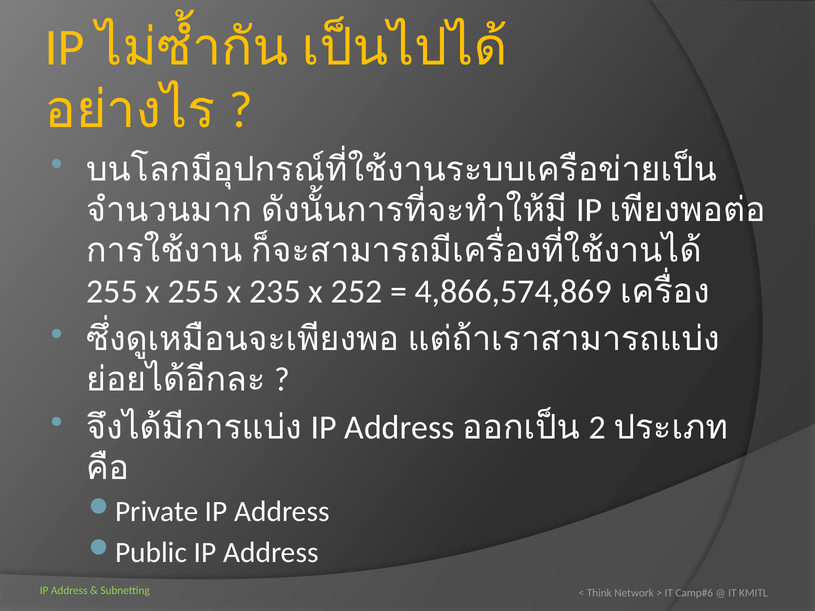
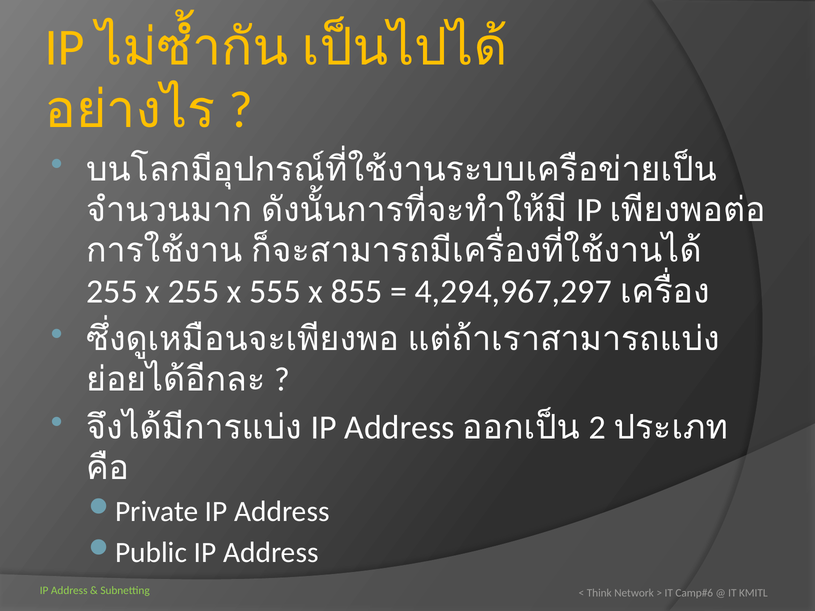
235: 235 -> 555
252: 252 -> 855
4,866,574,869: 4,866,574,869 -> 4,294,967,297
